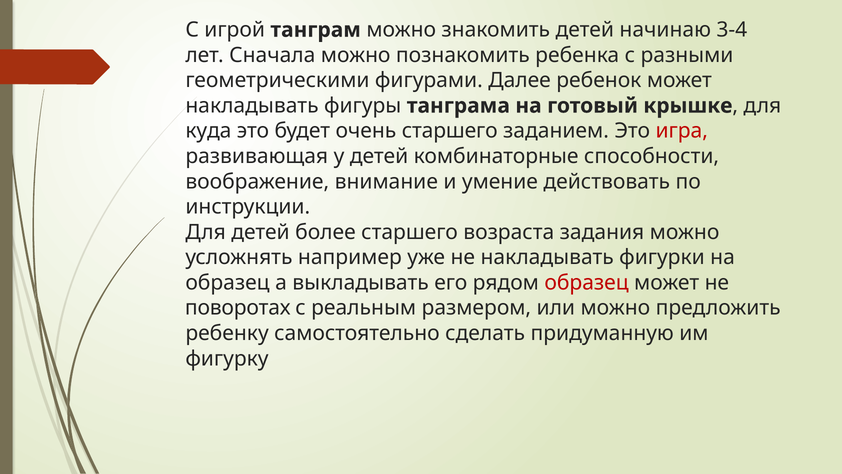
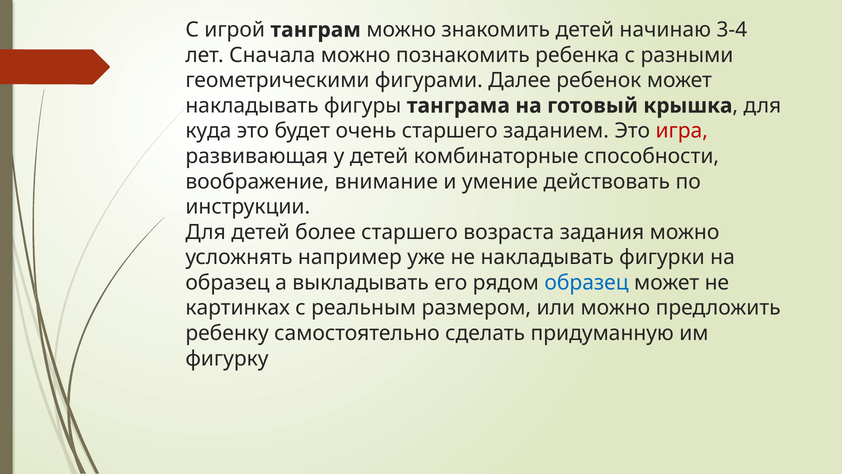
крышке: крышке -> крышка
образец at (587, 282) colour: red -> blue
поворотах: поворотах -> картинках
